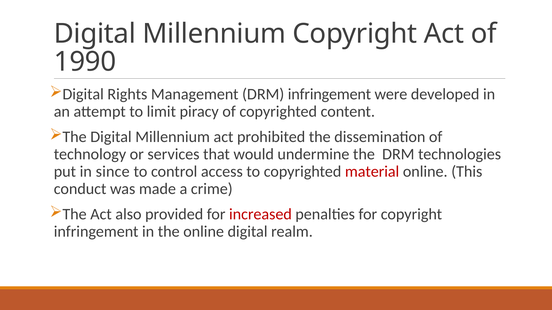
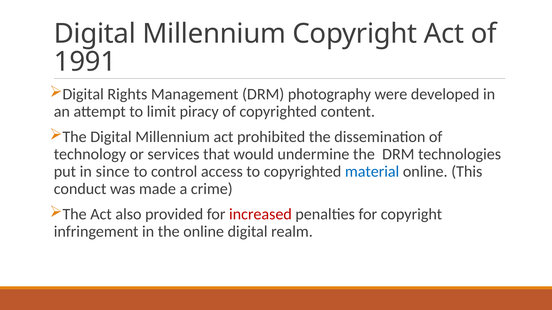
1990: 1990 -> 1991
DRM infringement: infringement -> photography
material colour: red -> blue
